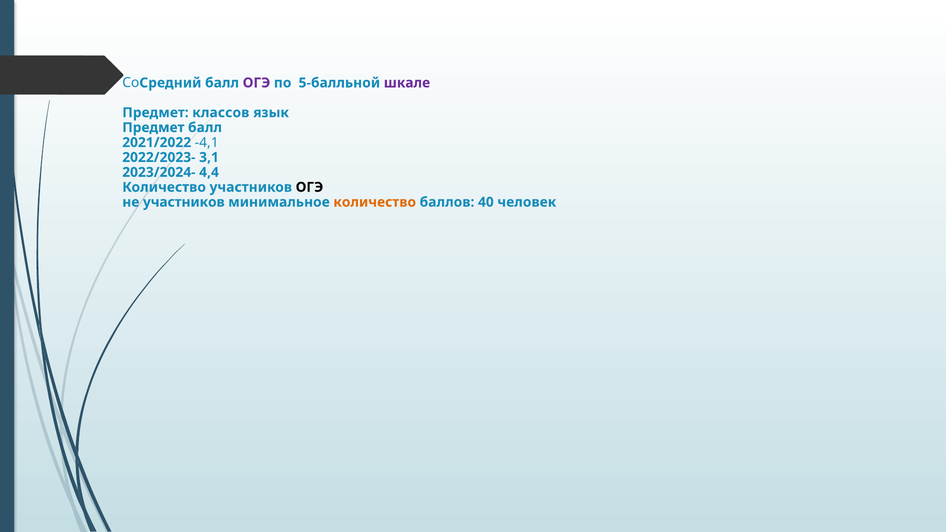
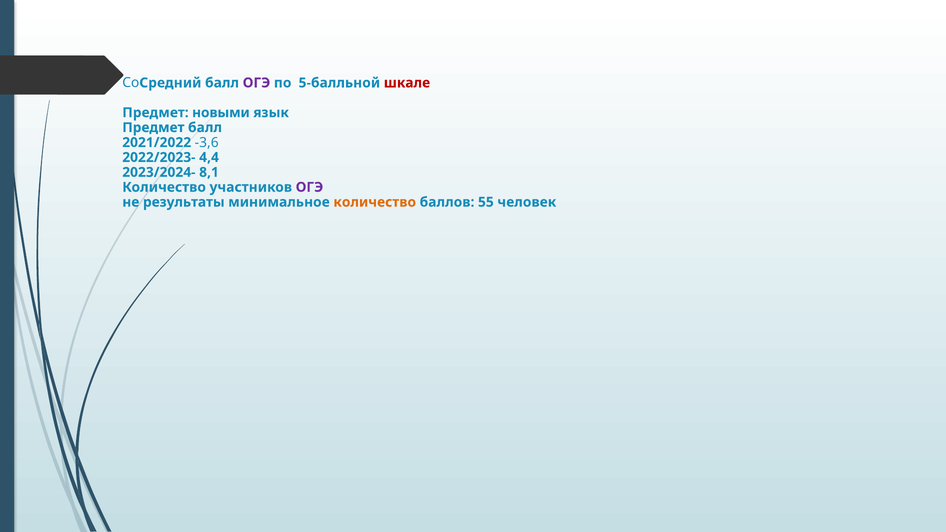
шкале colour: purple -> red
классов: классов -> новыми
-4,1: -4,1 -> -3,6
3,1: 3,1 -> 4,4
4,4: 4,4 -> 8,1
ОГЭ at (309, 187) colour: black -> purple
не участников: участников -> результаты
40: 40 -> 55
